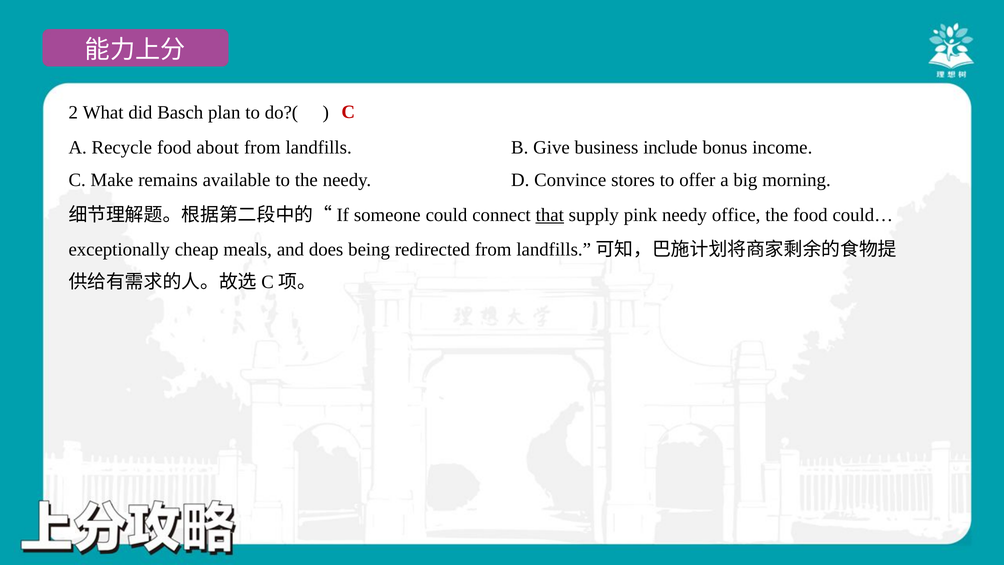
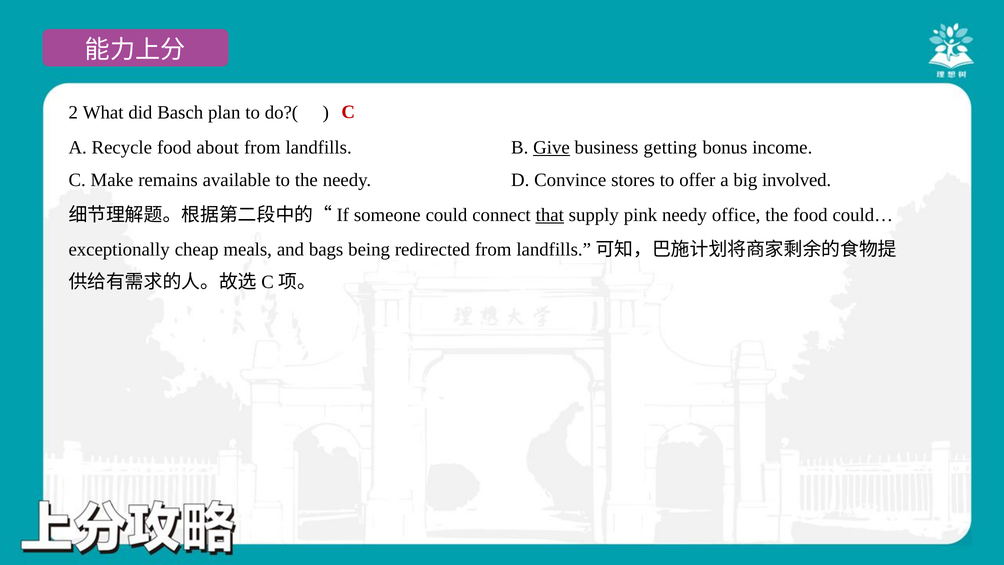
Give underline: none -> present
include: include -> getting
morning: morning -> involved
does: does -> bags
